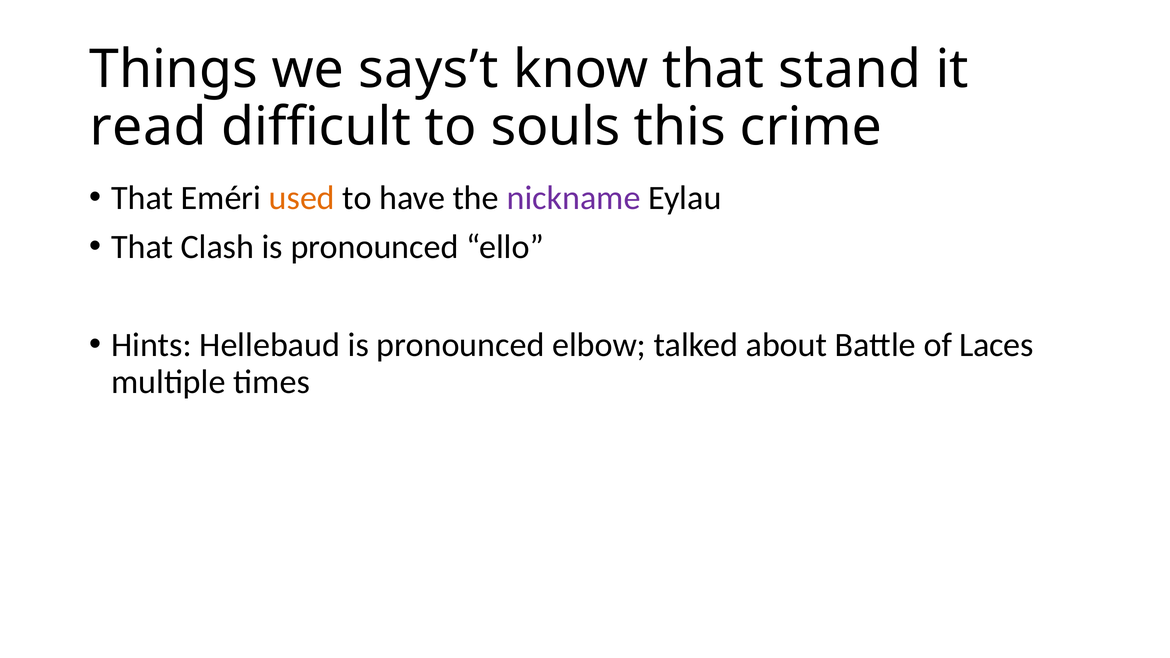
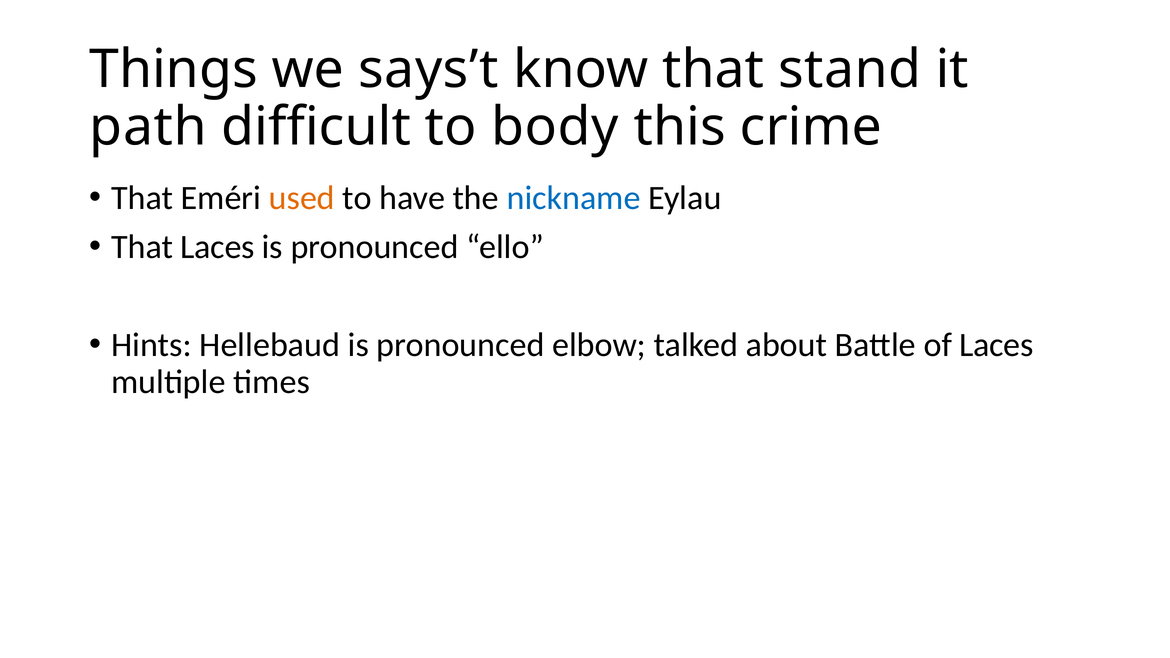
read: read -> path
souls: souls -> body
nickname colour: purple -> blue
That Clash: Clash -> Laces
